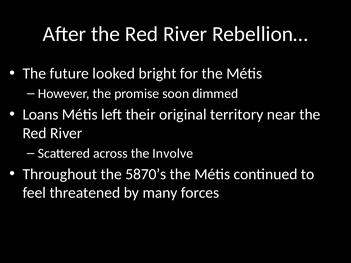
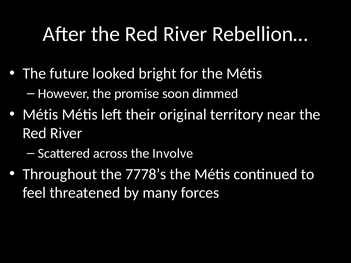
Loans at (40, 115): Loans -> Métis
5870’s: 5870’s -> 7778’s
